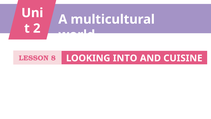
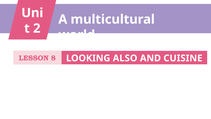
INTO: INTO -> ALSO
